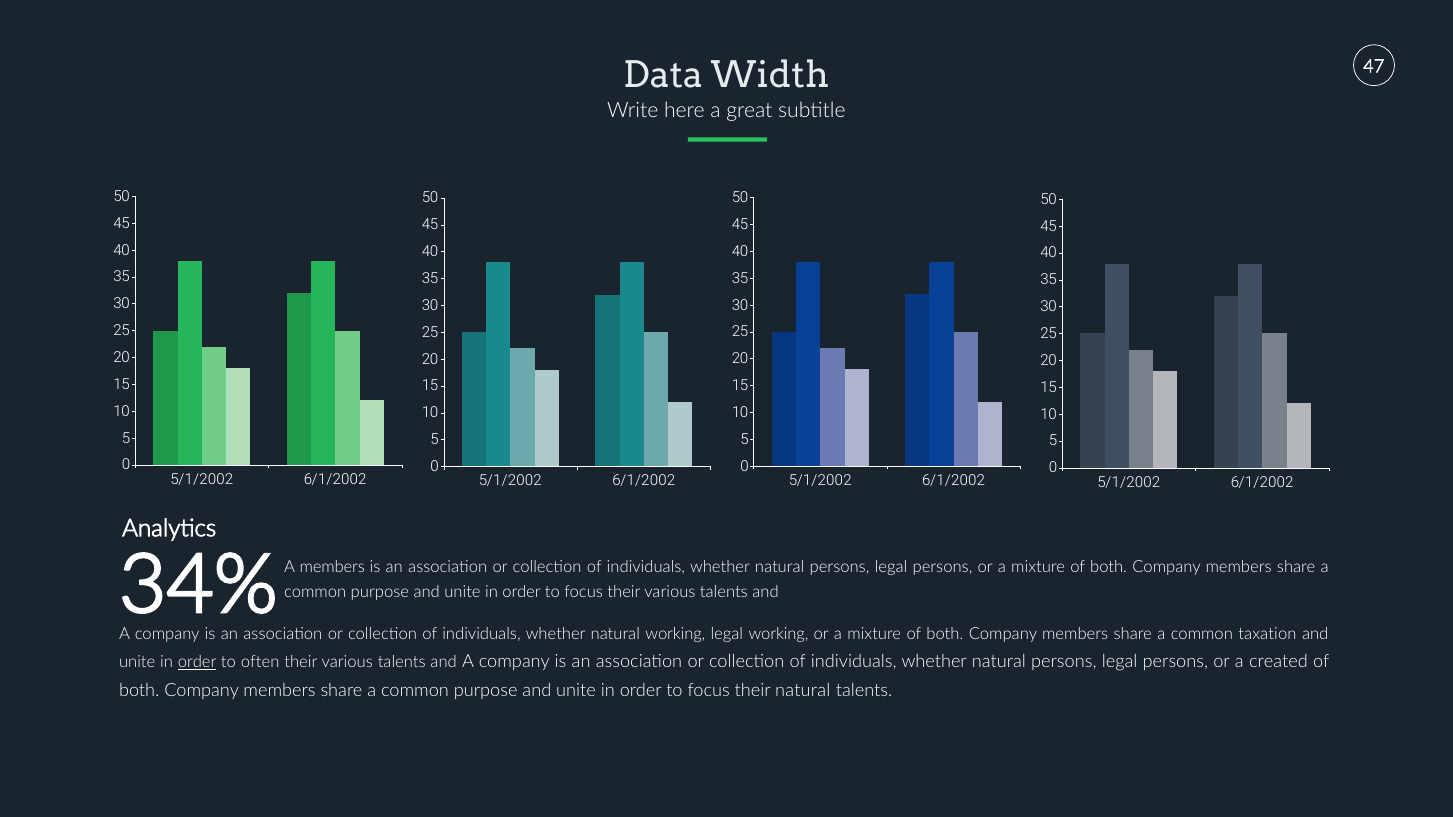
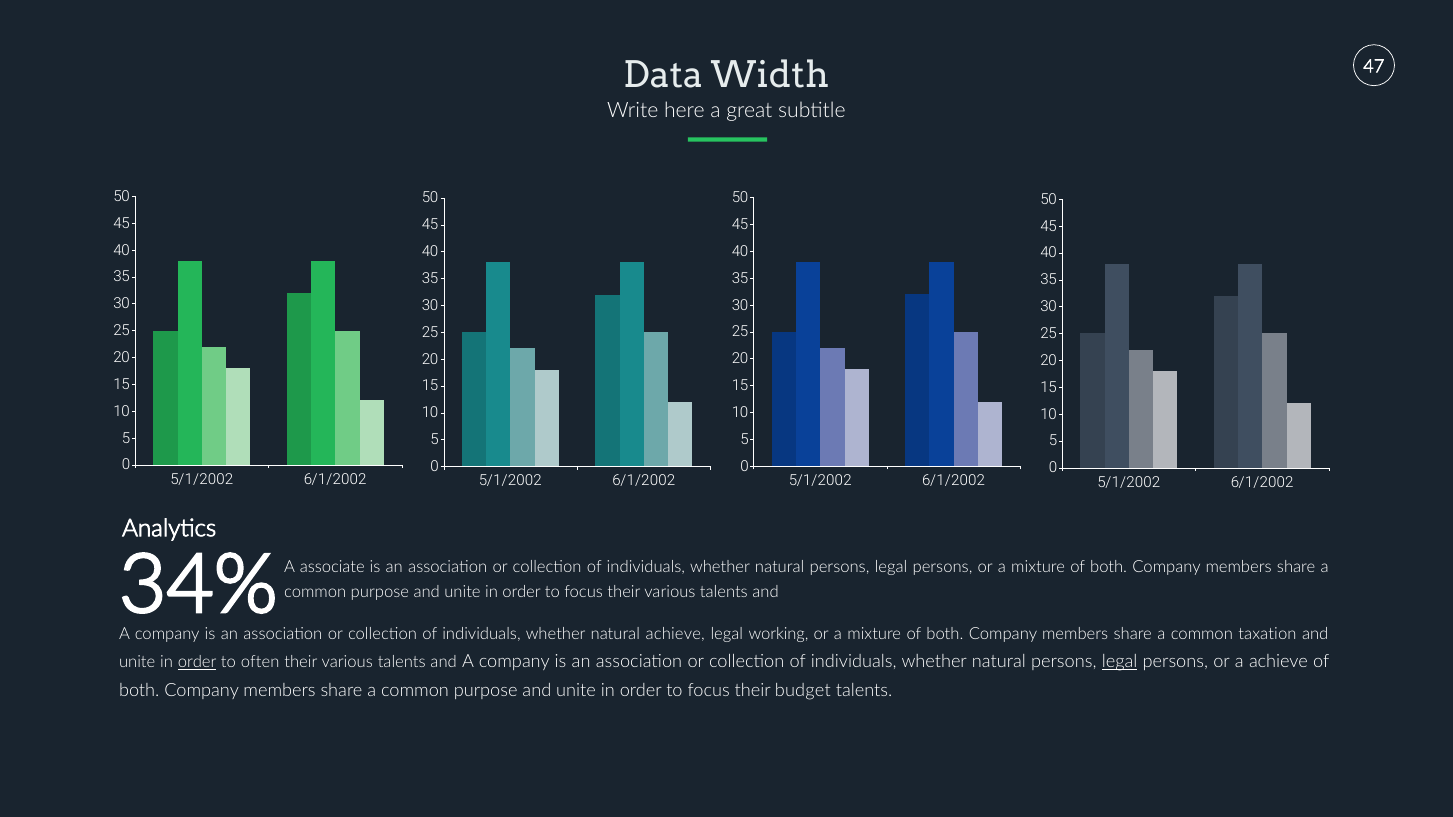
A members: members -> associate
natural working: working -> achieve
legal at (1120, 662) underline: none -> present
a created: created -> achieve
their natural: natural -> budget
